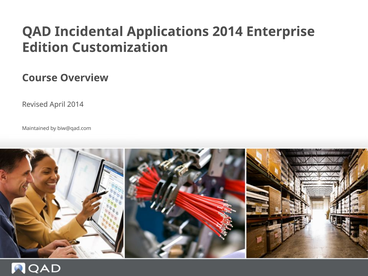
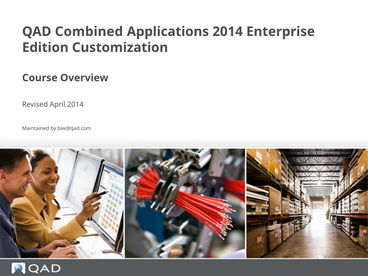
Incidental: Incidental -> Combined
